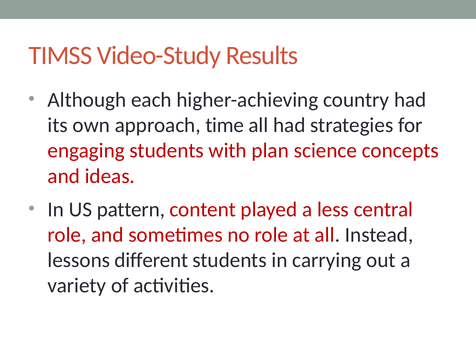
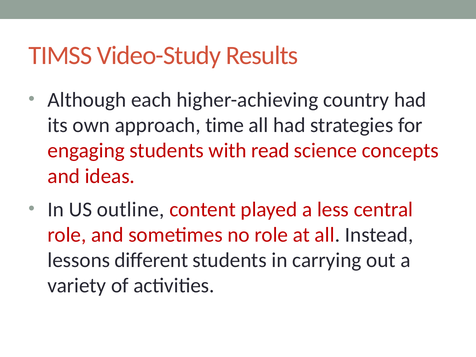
plan: plan -> read
pattern: pattern -> outline
